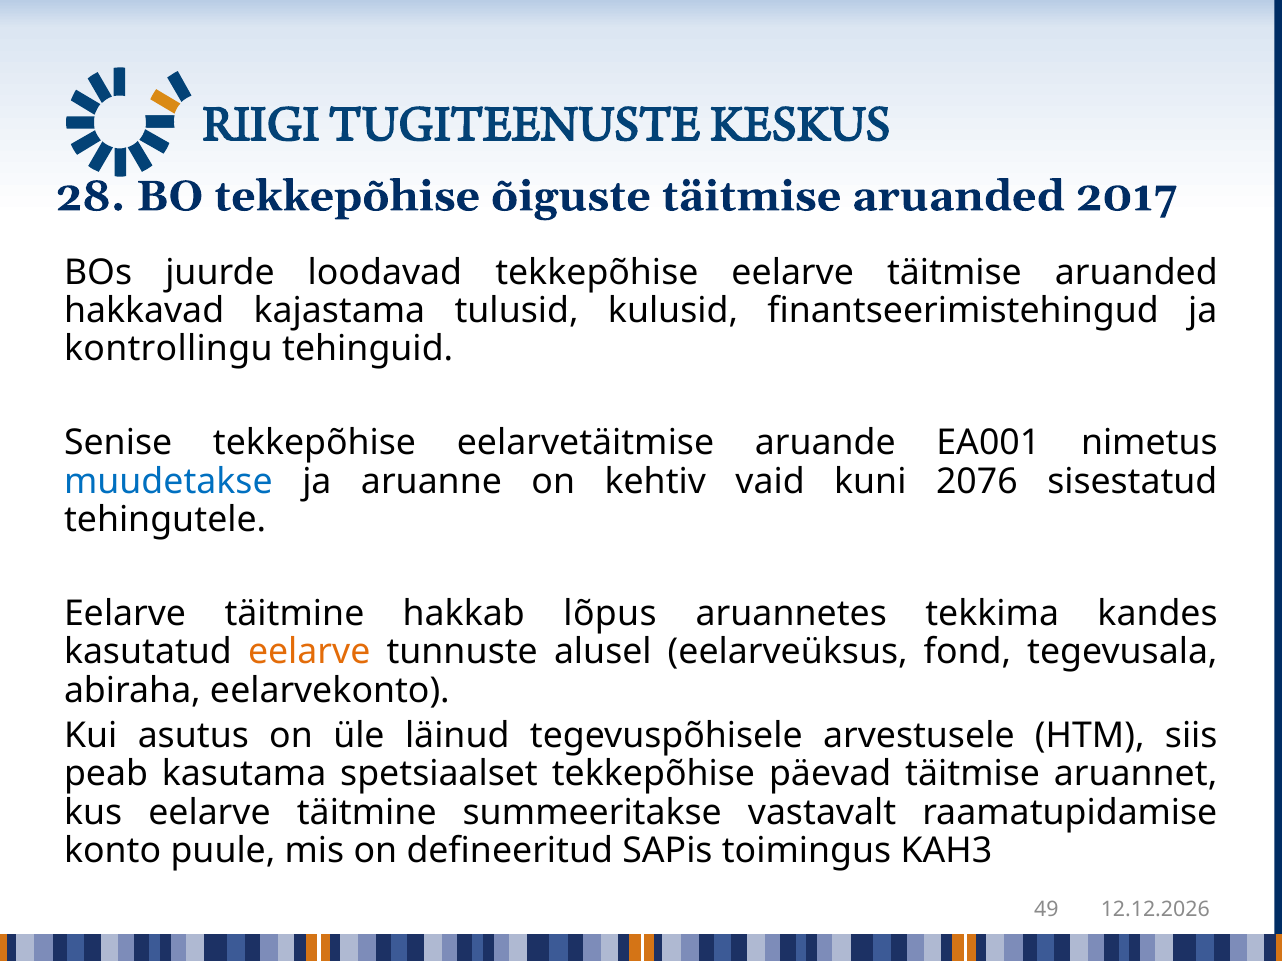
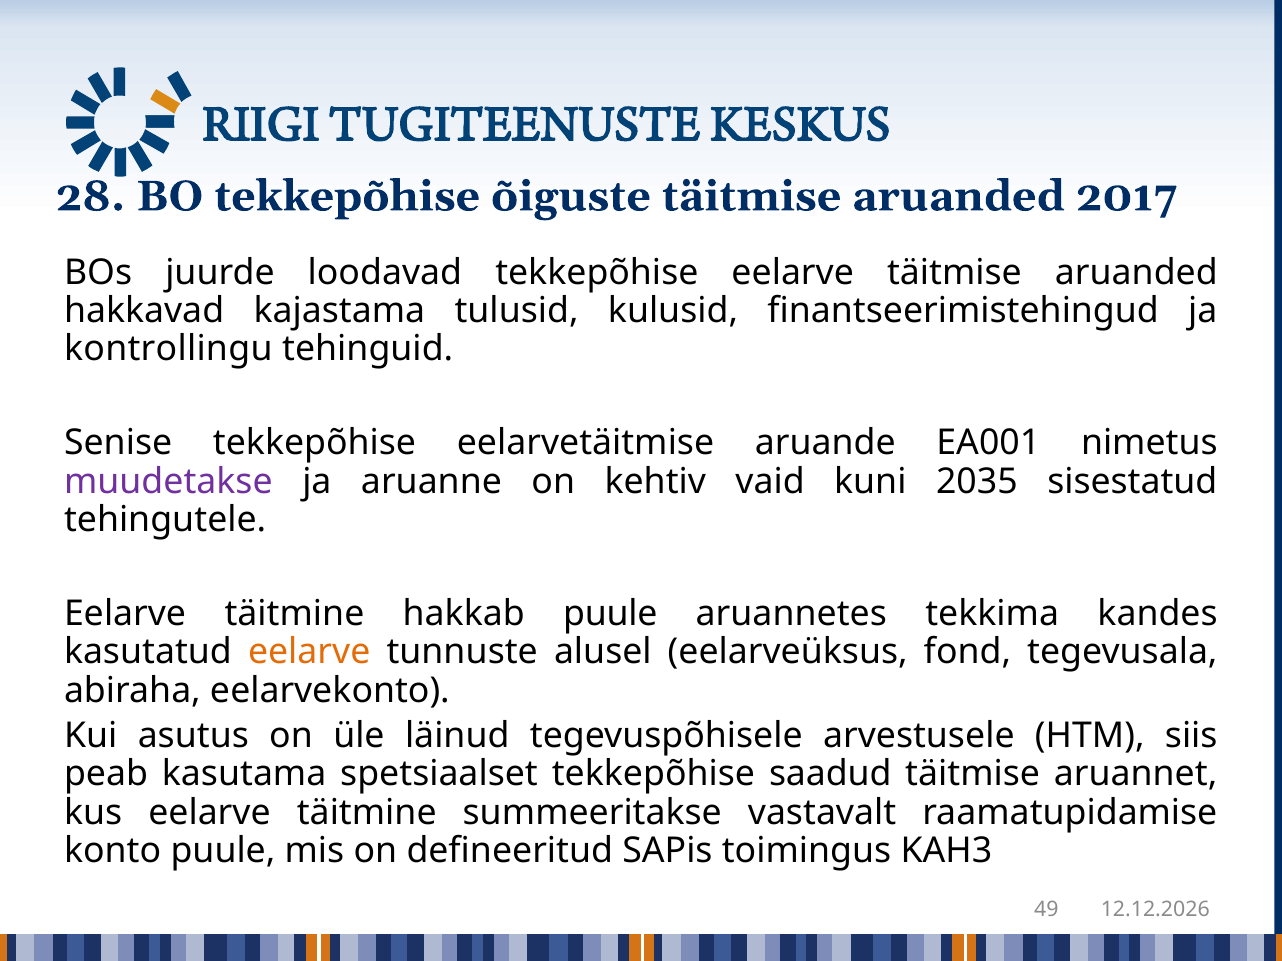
muudetakse colour: blue -> purple
2076: 2076 -> 2035
hakkab lõpus: lõpus -> puule
päevad: päevad -> saadud
